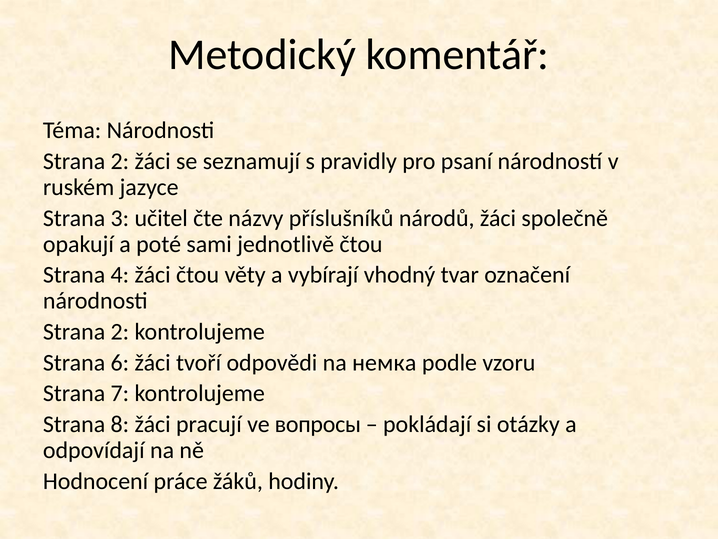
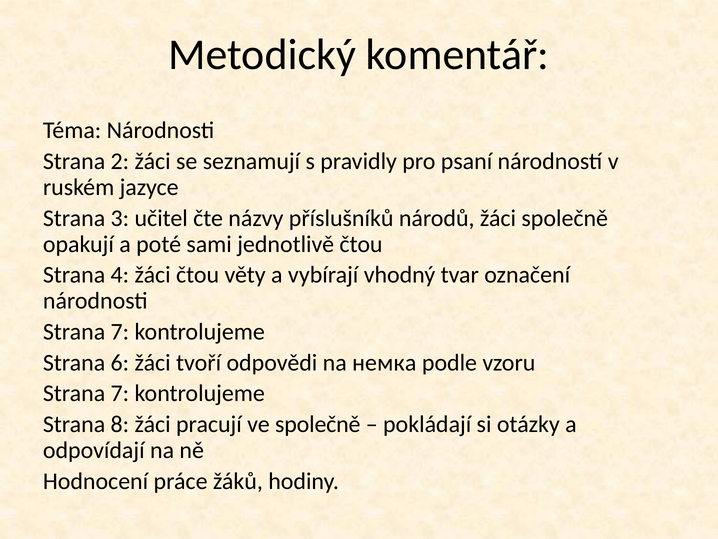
2 at (120, 331): 2 -> 7
ve вопросы: вопросы -> společně
